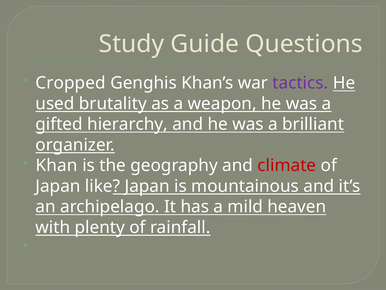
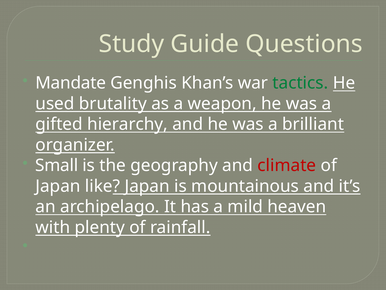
Cropped: Cropped -> Mandate
tactics colour: purple -> green
Khan: Khan -> Small
